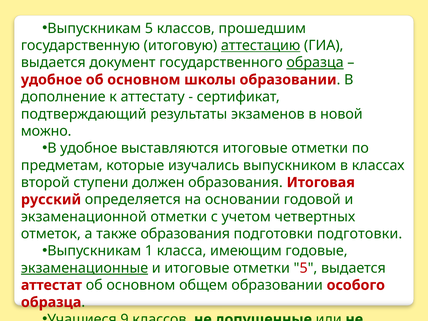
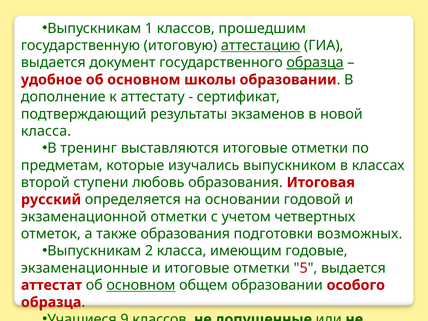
Выпускникам 5: 5 -> 1
можно at (46, 131): можно -> класса
В удобное: удобное -> тренинг
должен: должен -> любовь
подготовки подготовки: подготовки -> возможных
1: 1 -> 2
экзаменационные underline: present -> none
основном at (141, 285) underline: none -> present
